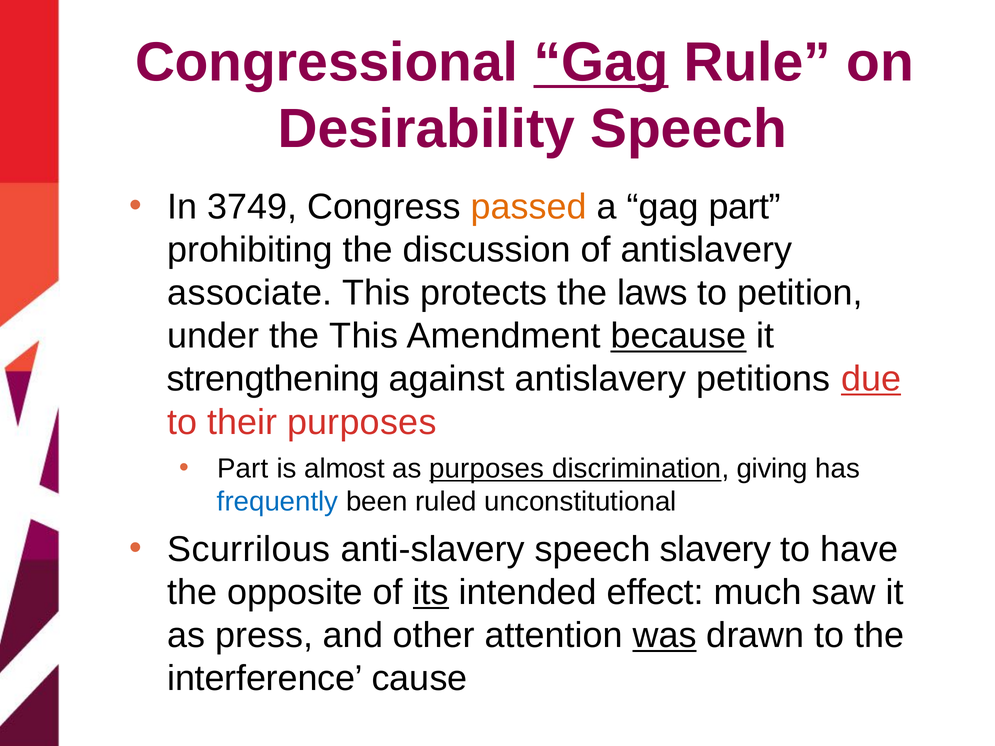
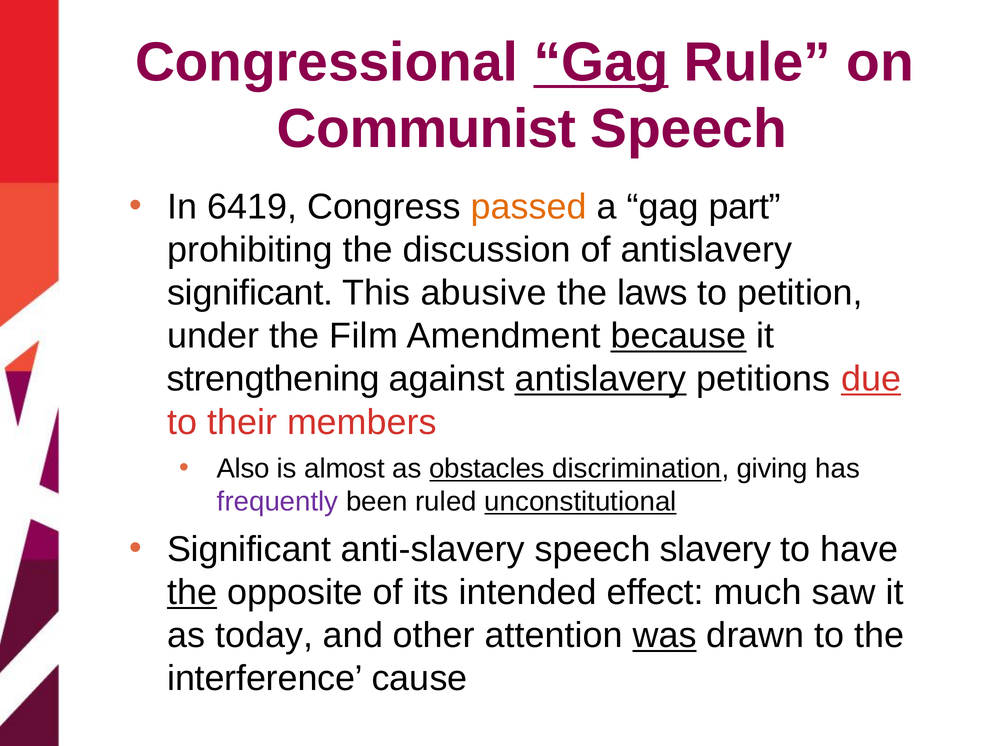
Desirability: Desirability -> Communist
3749: 3749 -> 6419
associate at (250, 293): associate -> significant
protects: protects -> abusive
the This: This -> Film
antislavery at (601, 379) underline: none -> present
their purposes: purposes -> members
Part at (243, 469): Part -> Also
as purposes: purposes -> obstacles
frequently colour: blue -> purple
unconstitutional underline: none -> present
Scurrilous at (249, 549): Scurrilous -> Significant
the at (192, 593) underline: none -> present
its underline: present -> none
press: press -> today
